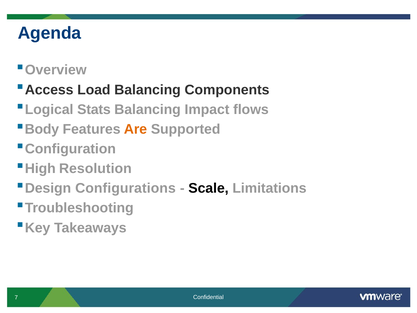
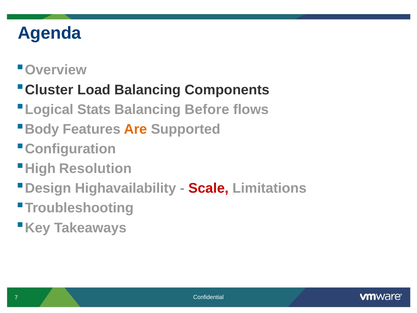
Access: Access -> Cluster
Impact: Impact -> Before
Configurations: Configurations -> Highavailability
Scale colour: black -> red
